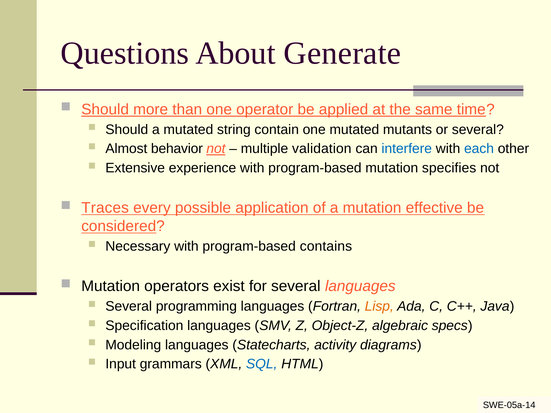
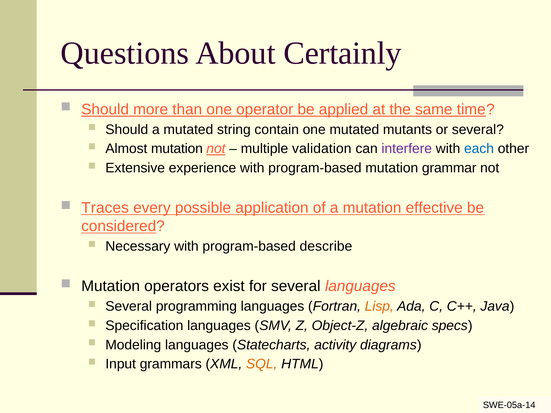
Generate: Generate -> Certainly
Almost behavior: behavior -> mutation
interfere colour: blue -> purple
specifies: specifies -> grammar
contains: contains -> describe
SQL colour: blue -> orange
